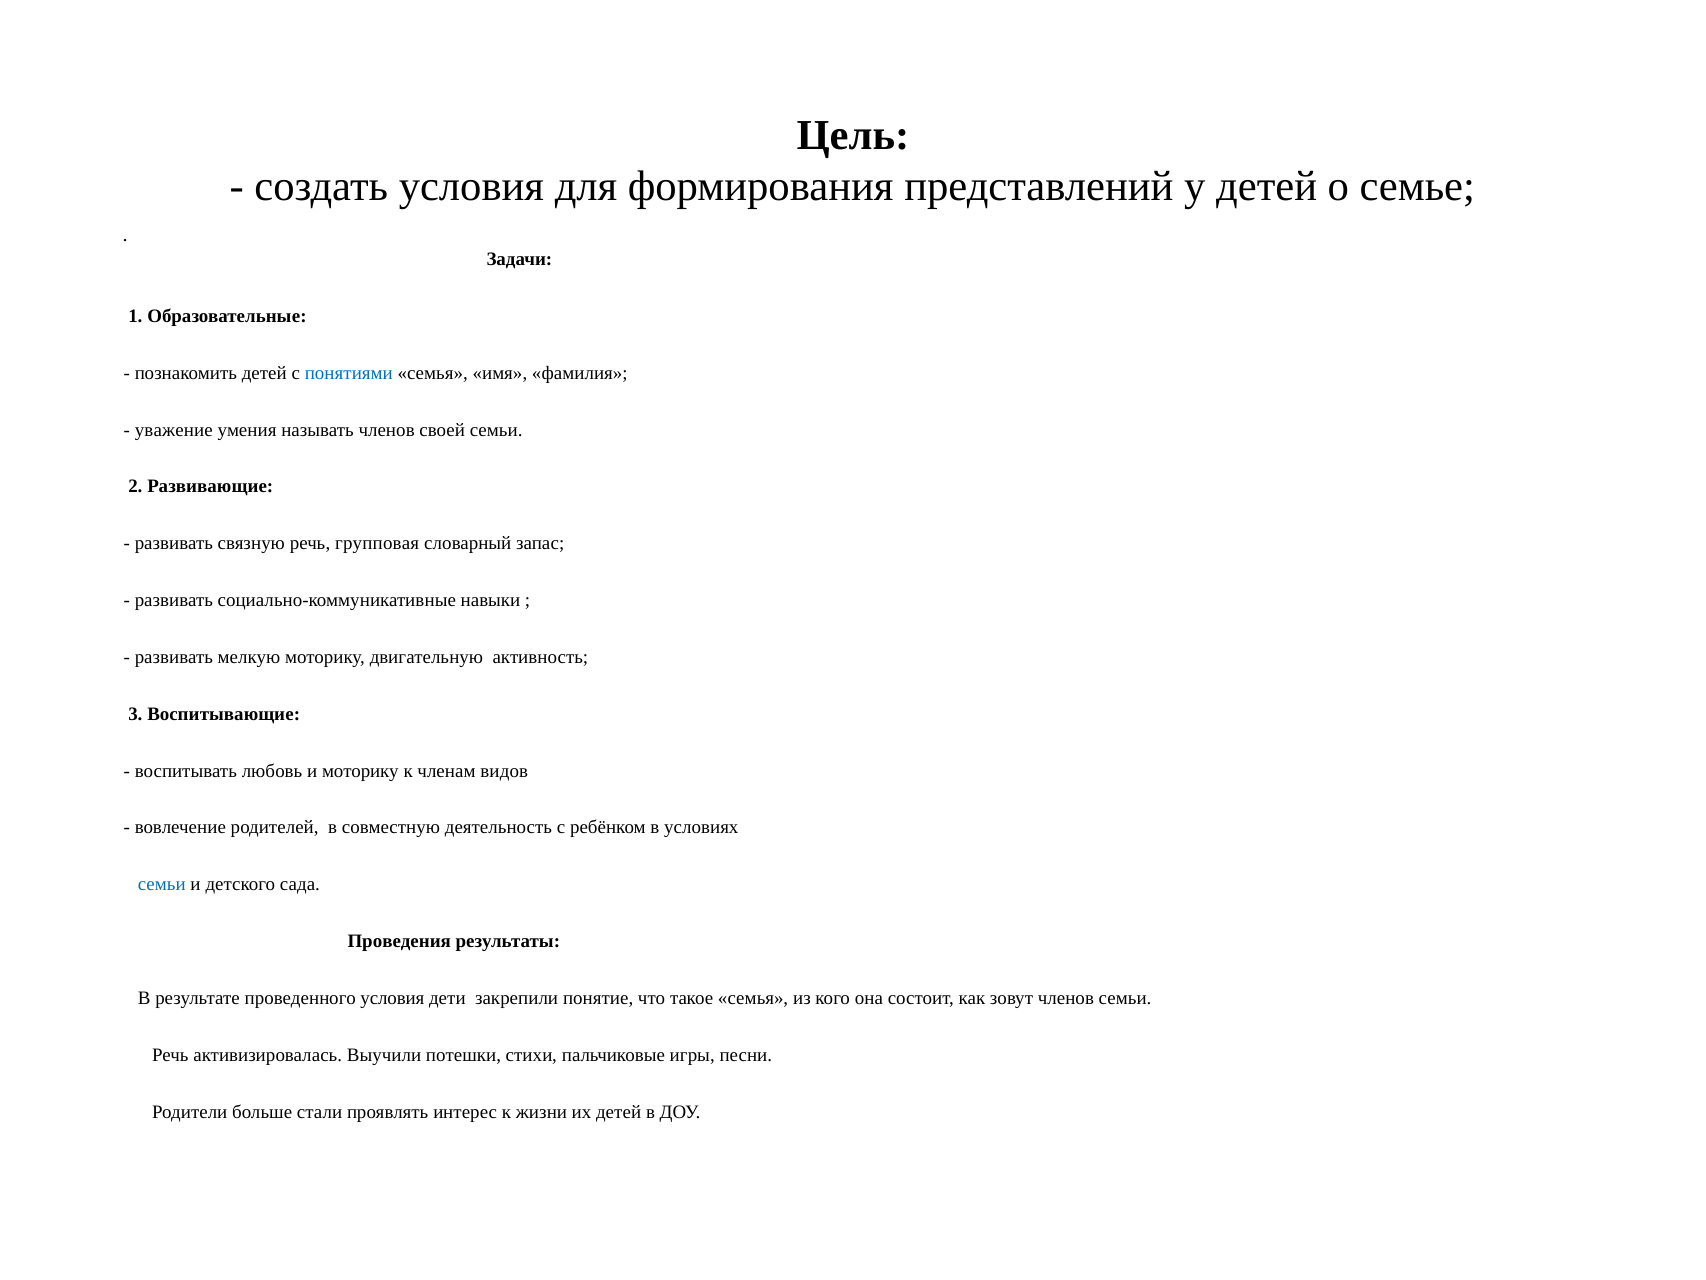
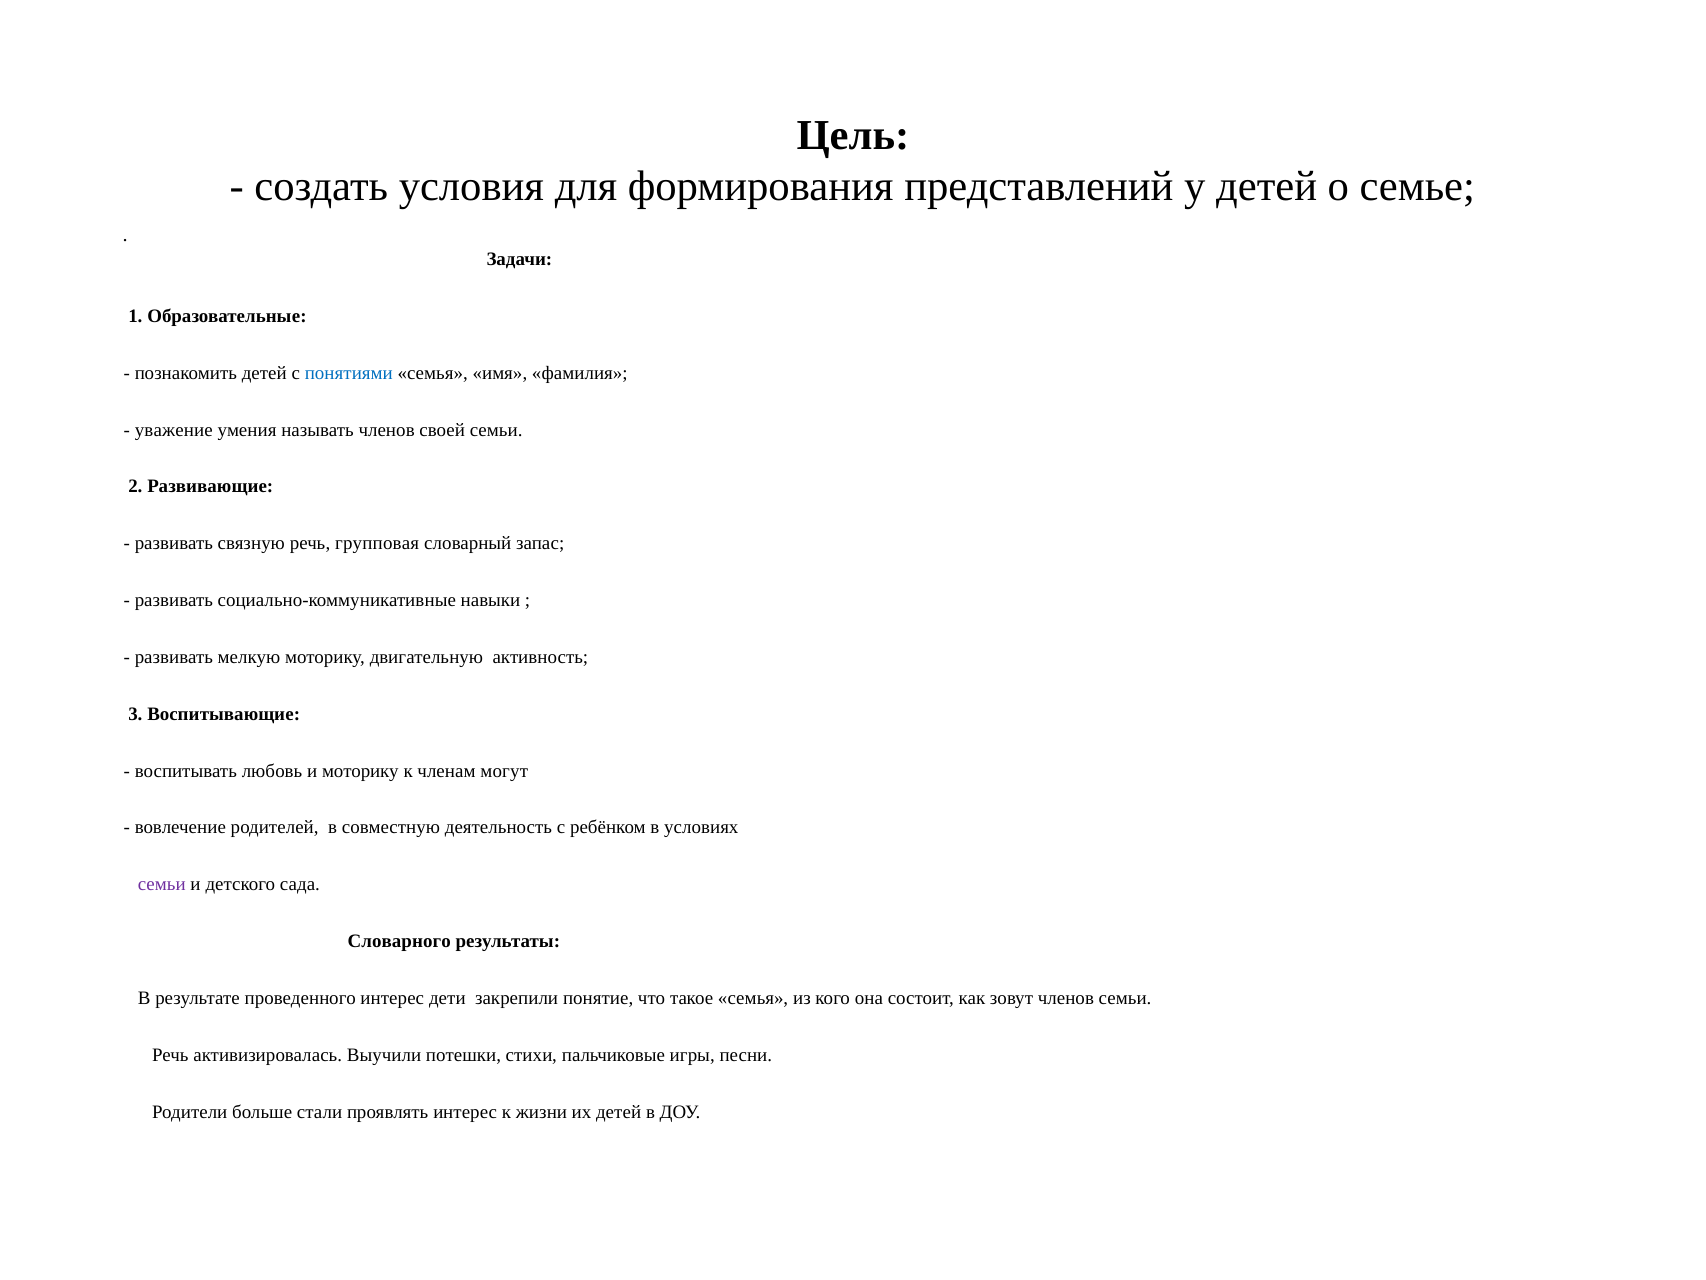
видов: видов -> могут
семьи at (162, 884) colour: blue -> purple
Проведения: Проведения -> Словарного
проведенного условия: условия -> интерес
